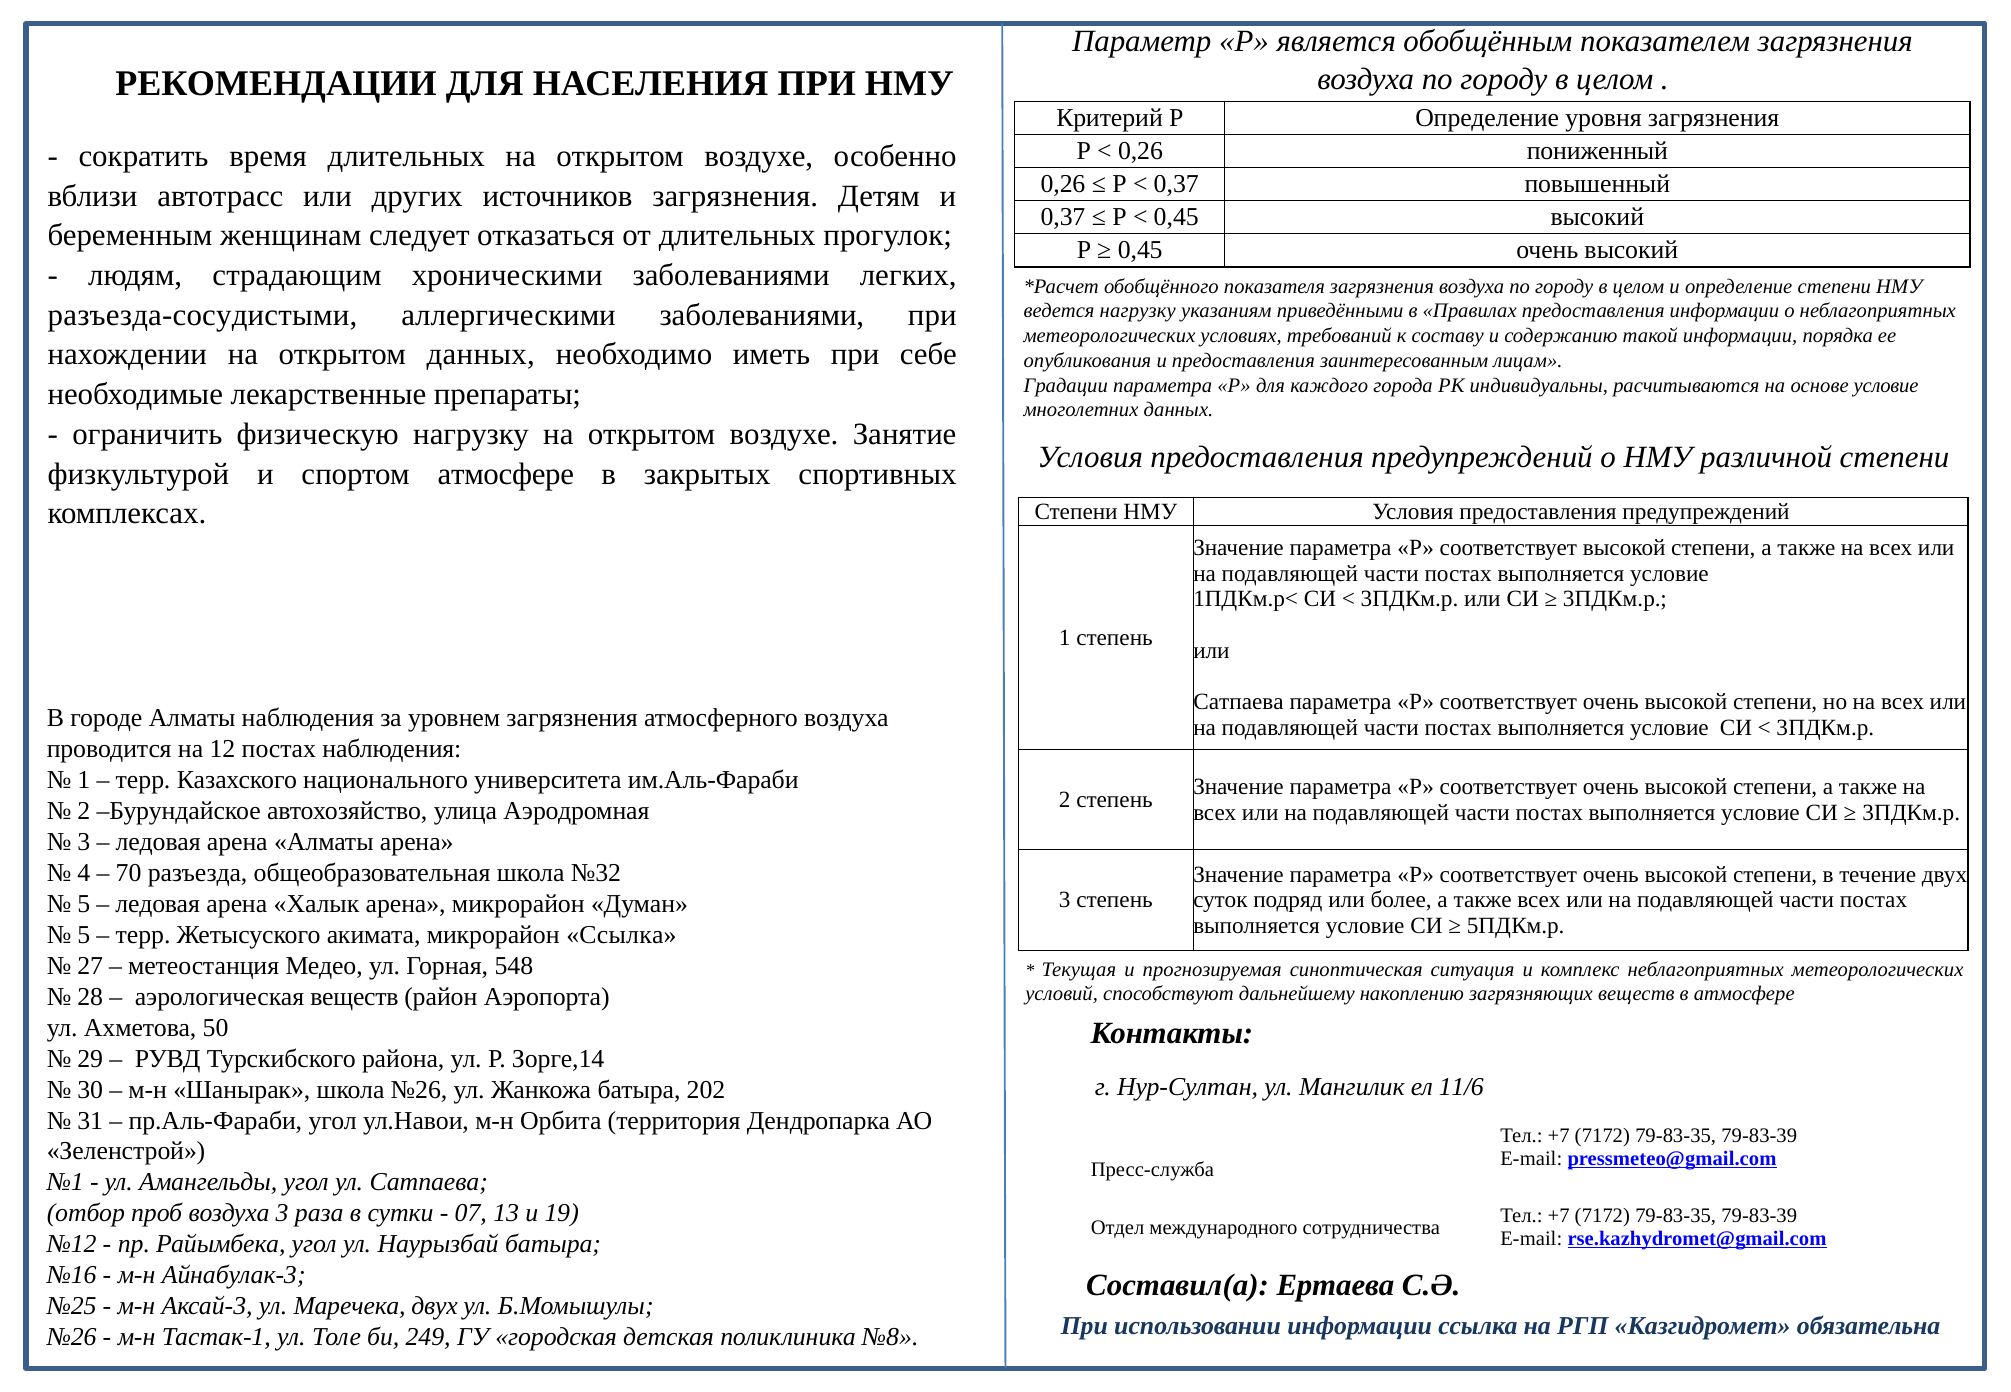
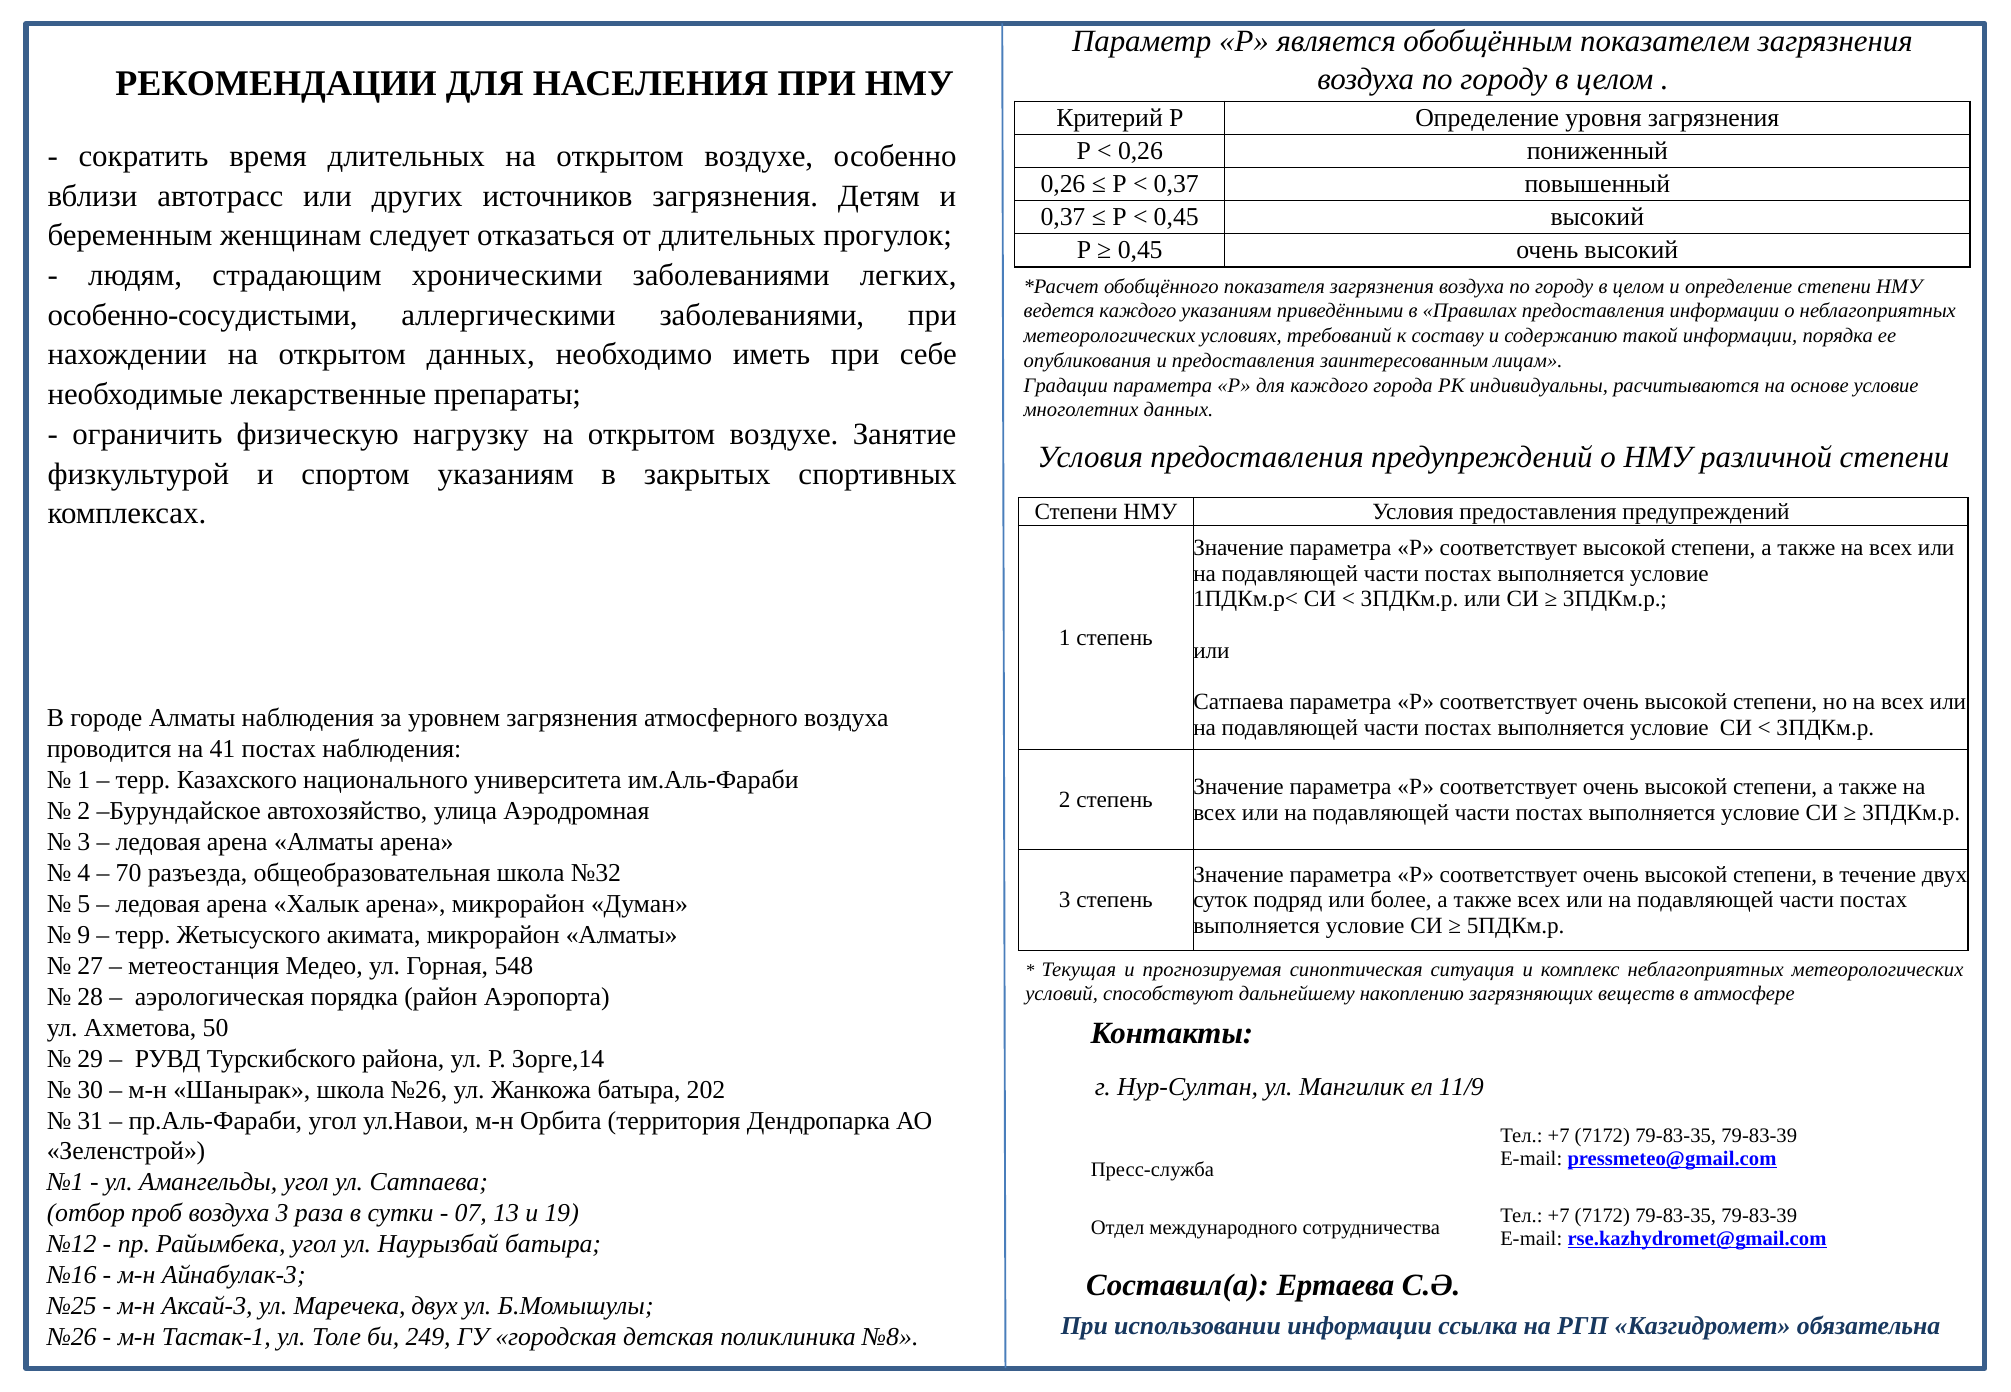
разъезда-сосудистыми: разъезда-сосудистыми -> особенно-сосудистыми
ведется нагрузку: нагрузку -> каждого
спортом атмосфере: атмосфере -> указаниям
12: 12 -> 41
5 at (84, 935): 5 -> 9
микрорайон Ссылка: Ссылка -> Алматы
аэрологическая веществ: веществ -> порядка
11/6: 11/6 -> 11/9
